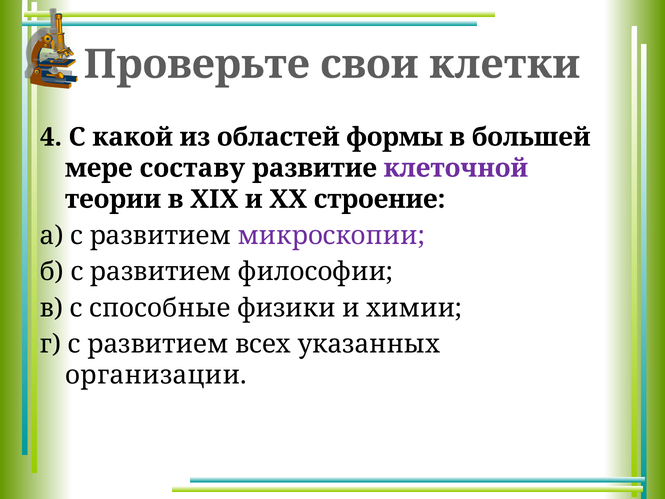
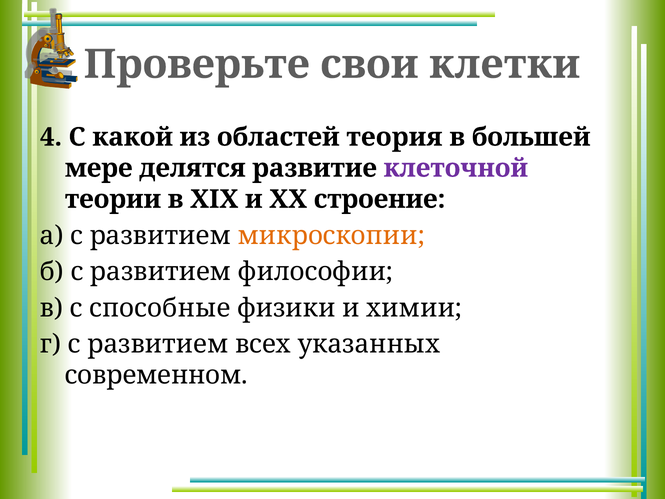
формы: формы -> теория
составу: составу -> делятся
микроскопии colour: purple -> orange
организации: организации -> современном
